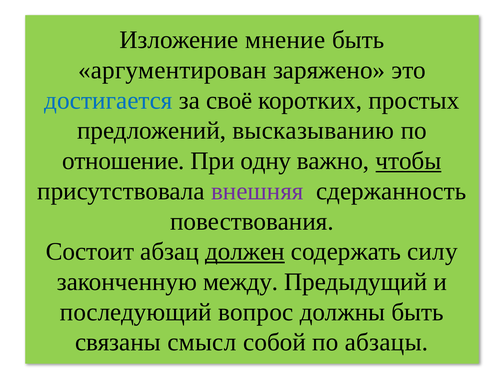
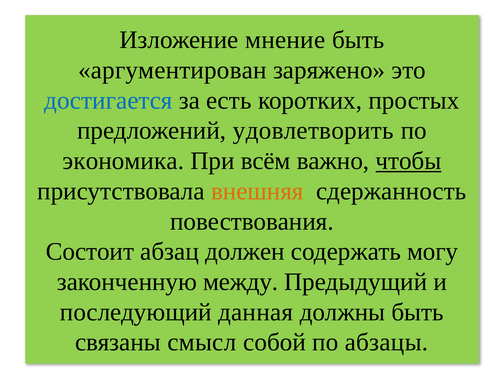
своё: своё -> есть
высказыванию: высказыванию -> удовлетворить
отношение: отношение -> экономика
одну: одну -> всём
внешняя colour: purple -> orange
должен underline: present -> none
силу: силу -> могу
вопрос: вопрос -> данная
